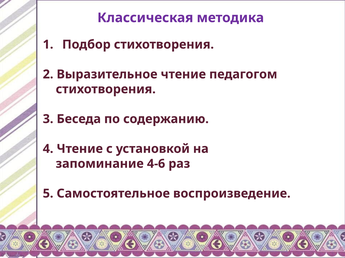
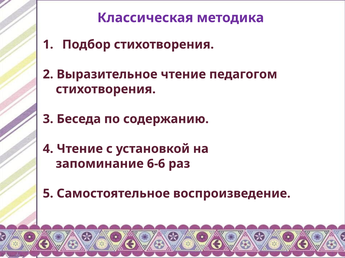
4-6: 4-6 -> 6-6
